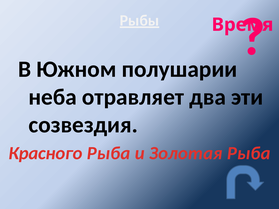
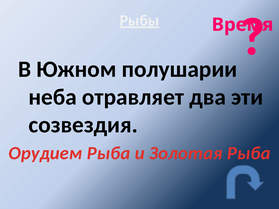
Красного: Красного -> Орудием
